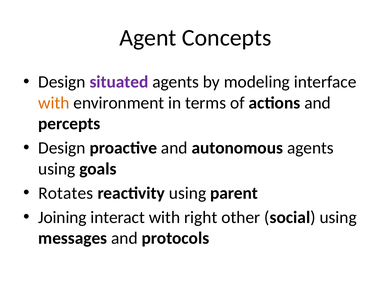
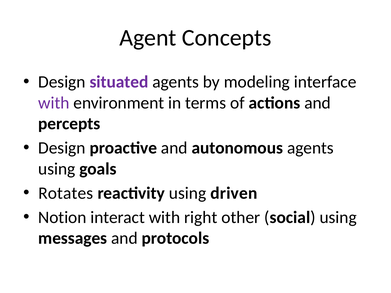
with at (54, 103) colour: orange -> purple
parent: parent -> driven
Joining: Joining -> Notion
